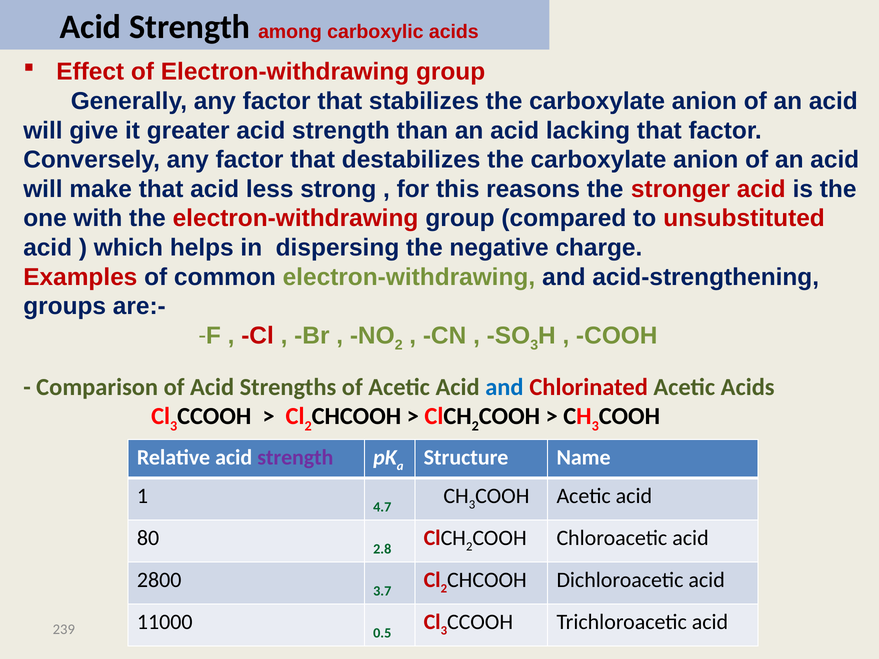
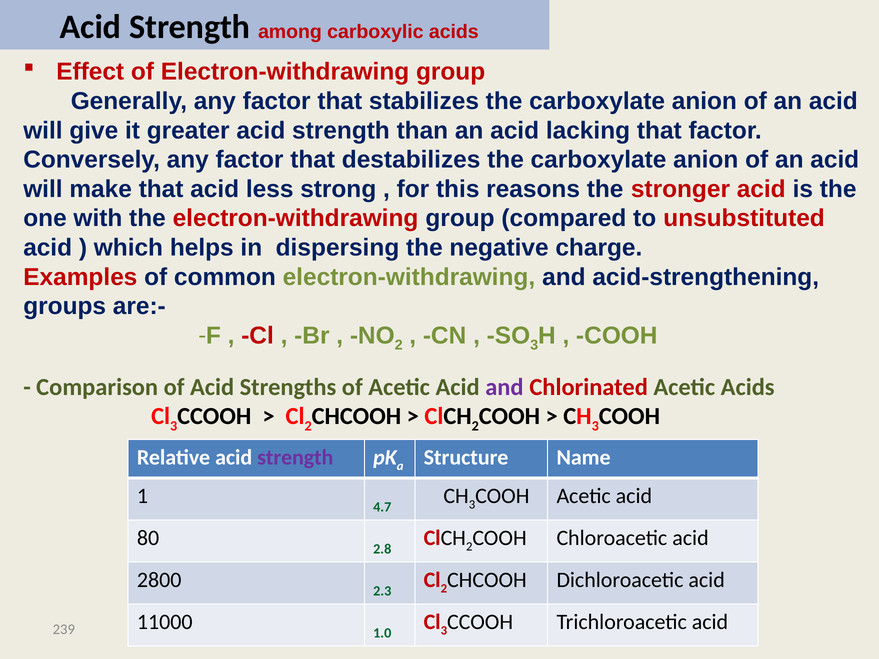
and at (504, 387) colour: blue -> purple
3.7: 3.7 -> 2.3
0.5: 0.5 -> 1.0
